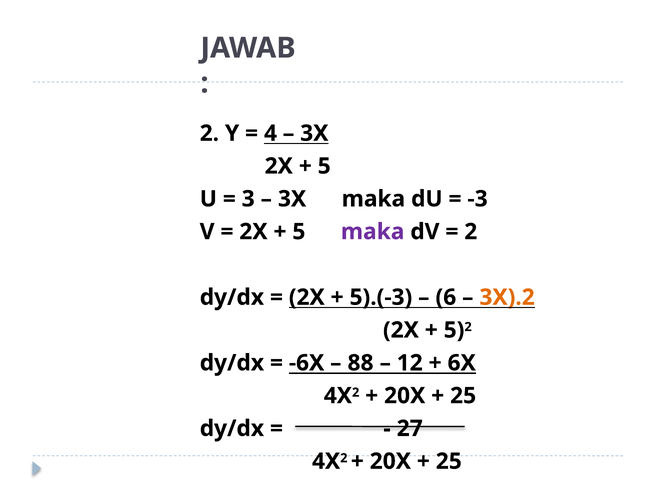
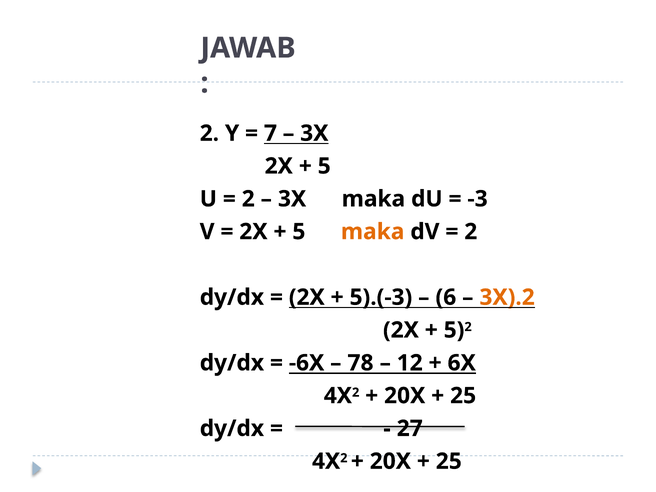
4: 4 -> 7
3 at (248, 199): 3 -> 2
maka at (373, 232) colour: purple -> orange
88: 88 -> 78
